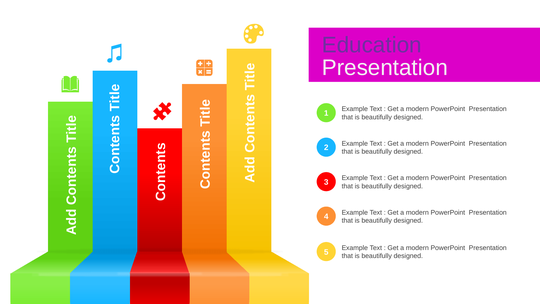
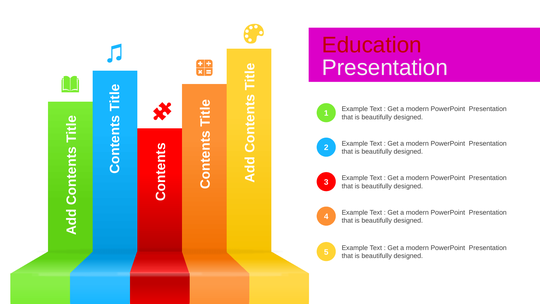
Education colour: purple -> red
